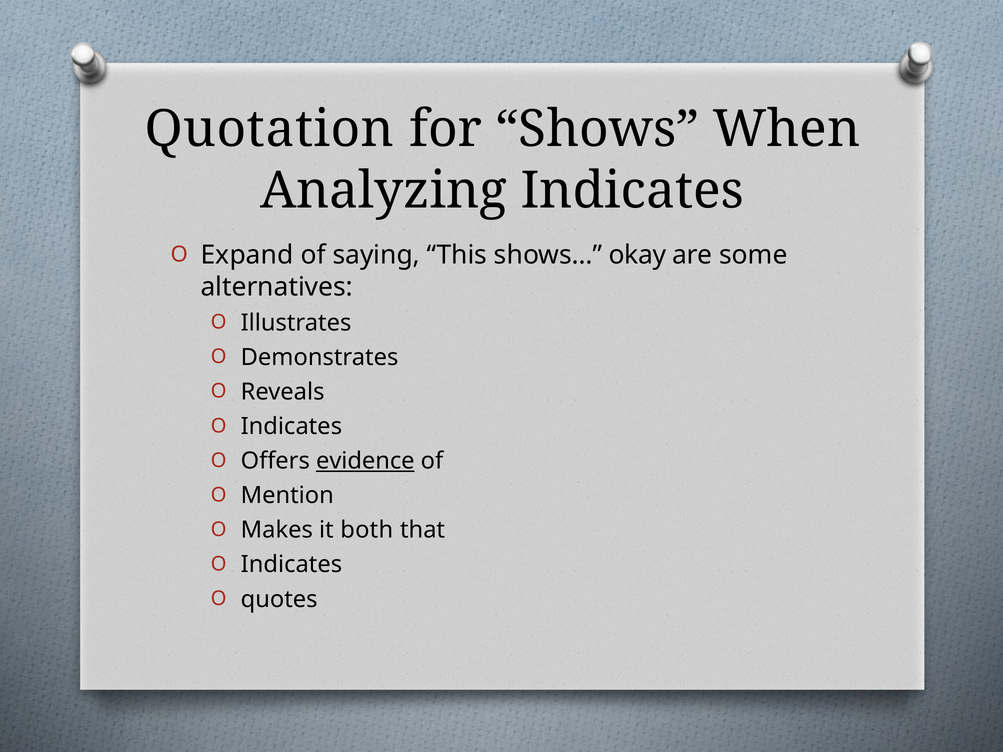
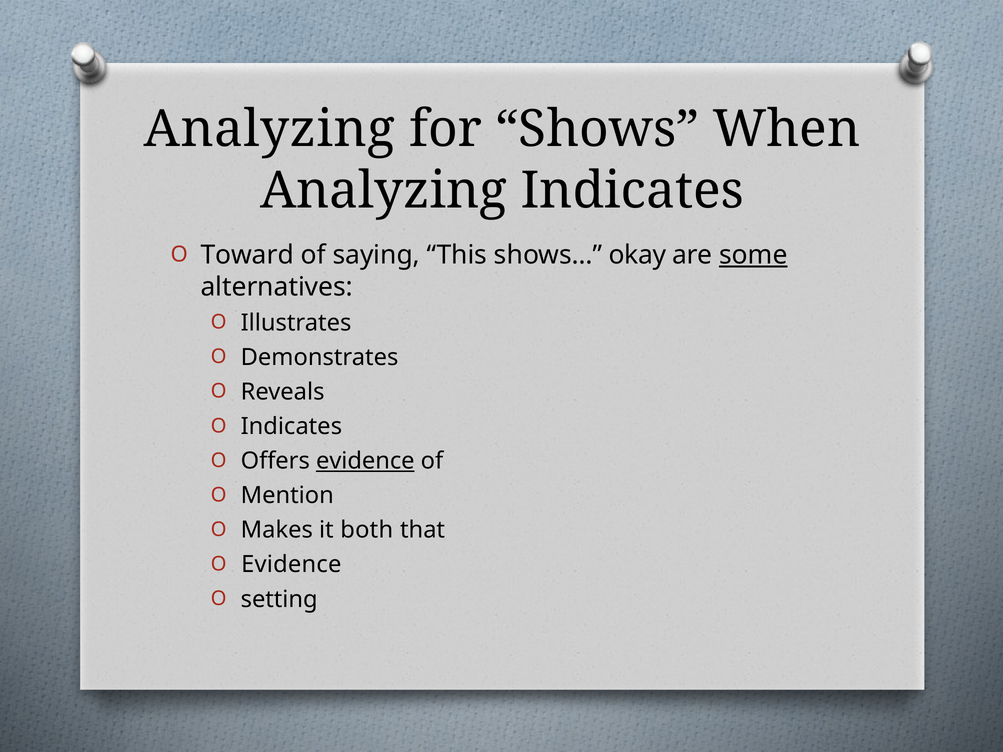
Quotation at (269, 129): Quotation -> Analyzing
Expand: Expand -> Toward
some underline: none -> present
Indicates at (291, 565): Indicates -> Evidence
quotes: quotes -> setting
